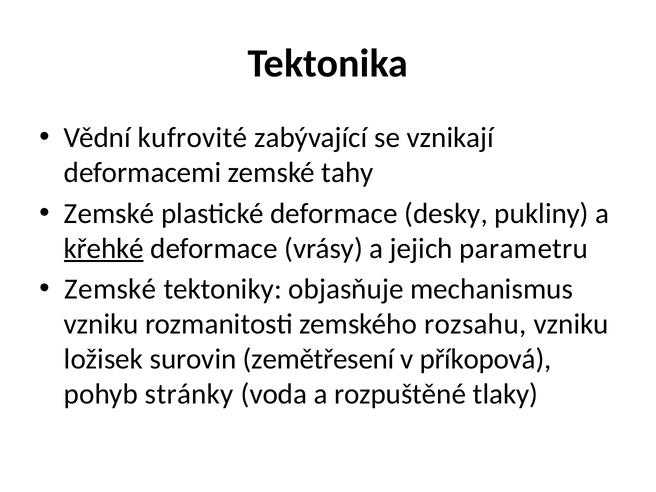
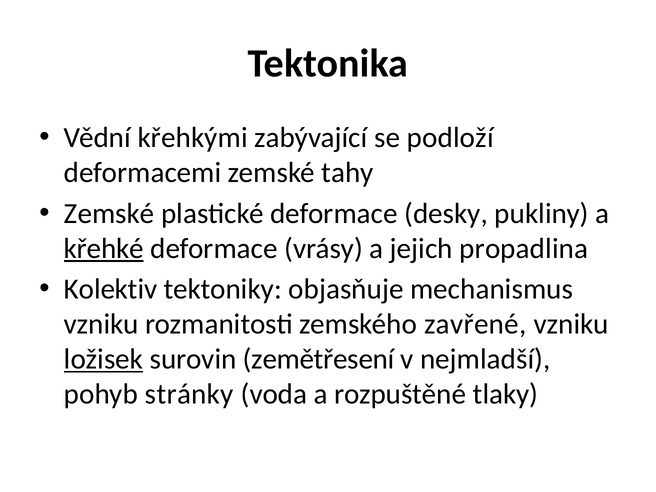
kufrovité: kufrovité -> křehkými
vznikají: vznikají -> podloží
parametru: parametru -> propadlina
Zemské at (110, 289): Zemské -> Kolektiv
rozsahu: rozsahu -> zavřené
ložisek underline: none -> present
příkopová: příkopová -> nejmladší
